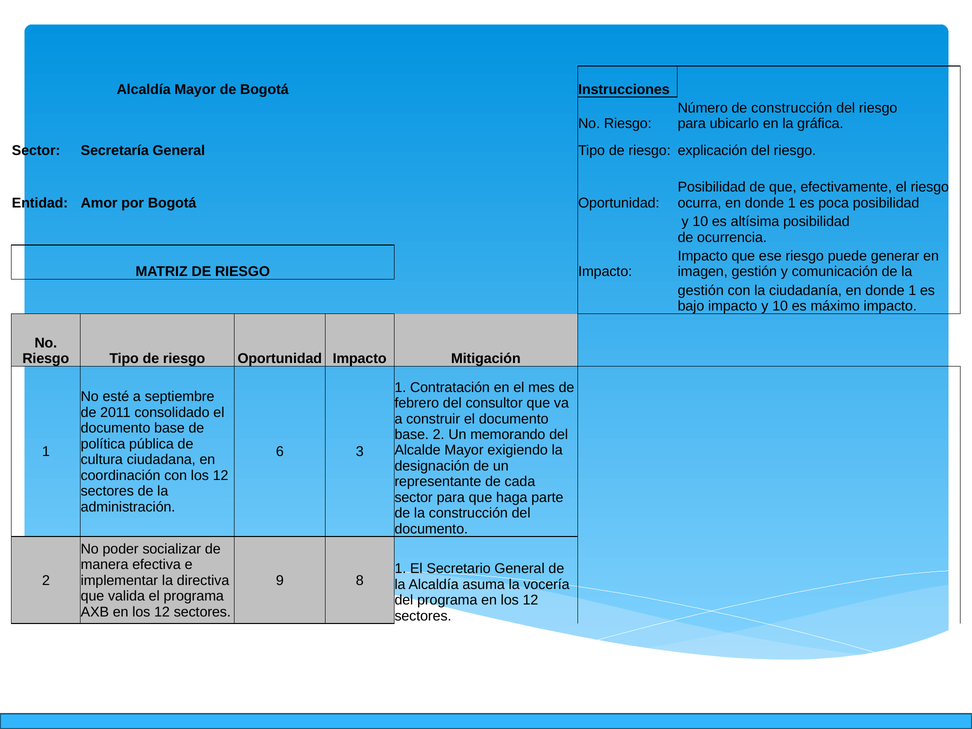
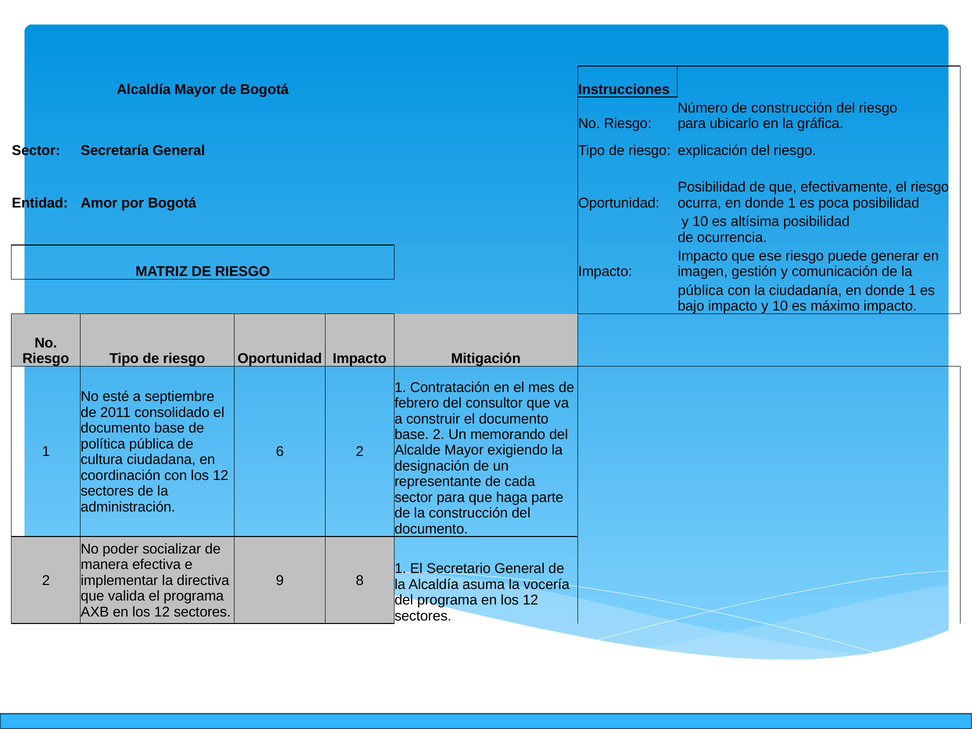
gestión at (701, 290): gestión -> pública
6 3: 3 -> 2
